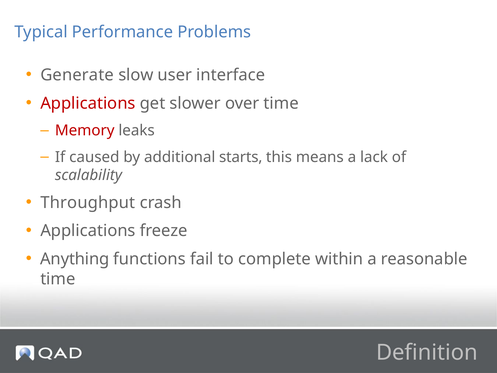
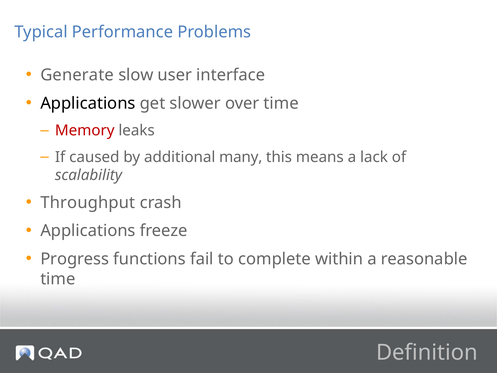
Applications at (88, 103) colour: red -> black
starts: starts -> many
Anything: Anything -> Progress
